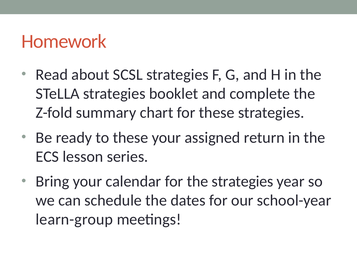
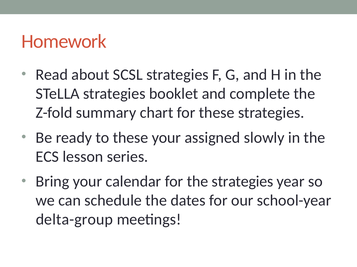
return: return -> slowly
learn-group: learn-group -> delta-group
